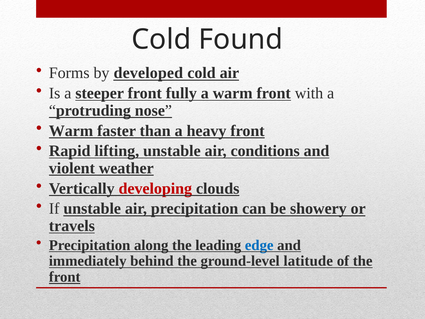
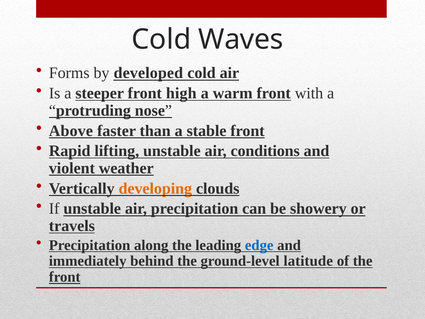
Found: Found -> Waves
fully: fully -> high
Warm at (71, 131): Warm -> Above
heavy: heavy -> stable
developing colour: red -> orange
